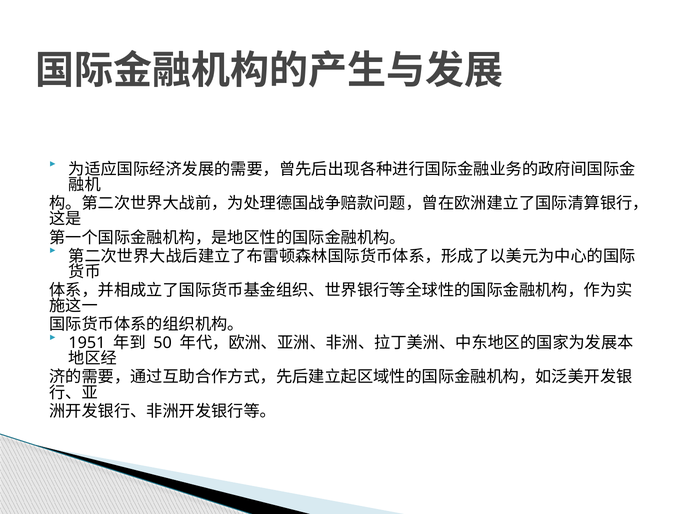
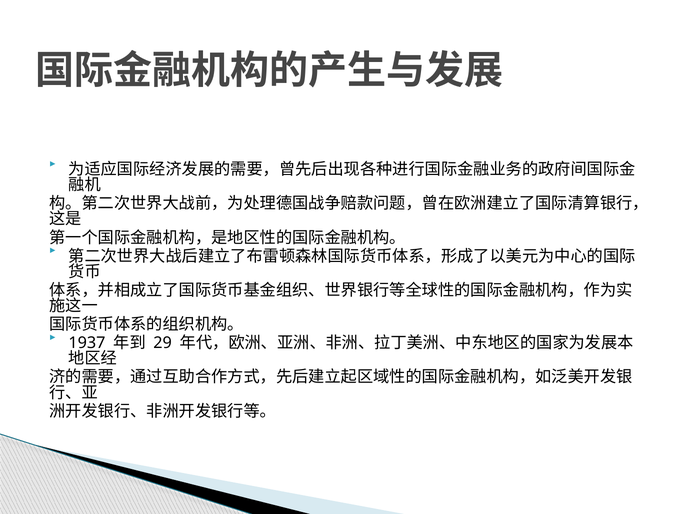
1951: 1951 -> 1937
50: 50 -> 29
